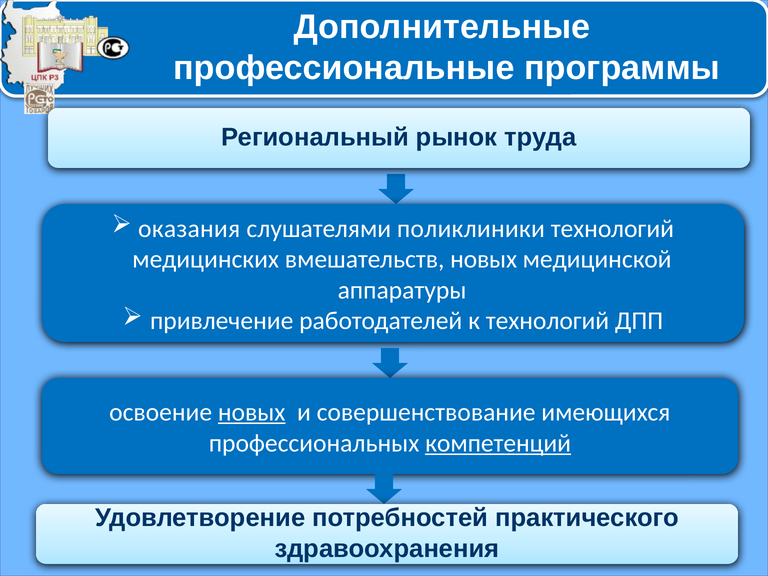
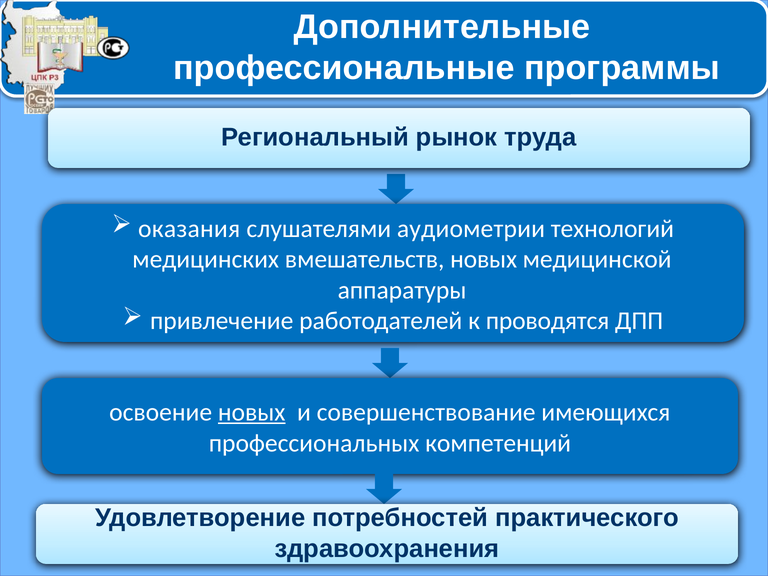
поликлиники: поликлиники -> аудиометрии
к технологий: технологий -> проводятся
компетенций underline: present -> none
